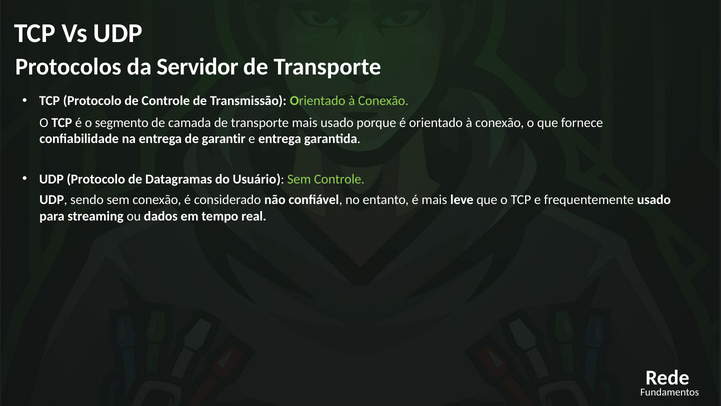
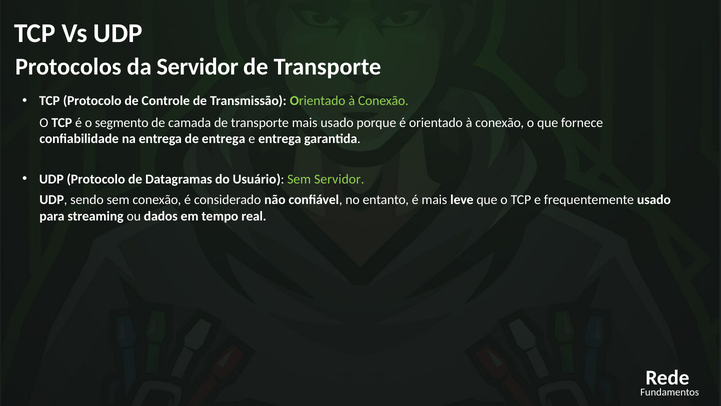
de garantir: garantir -> entrega
Sem Controle: Controle -> Servidor
